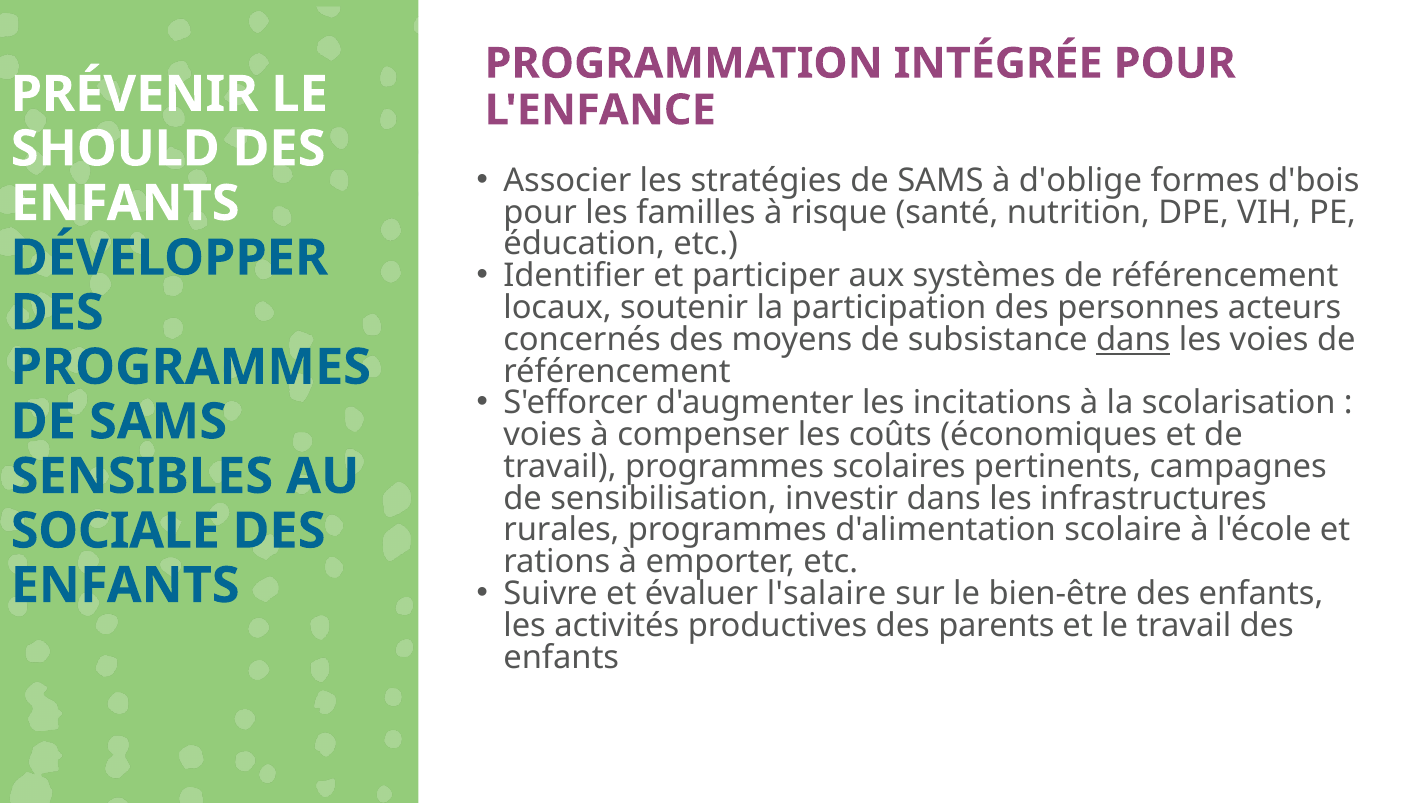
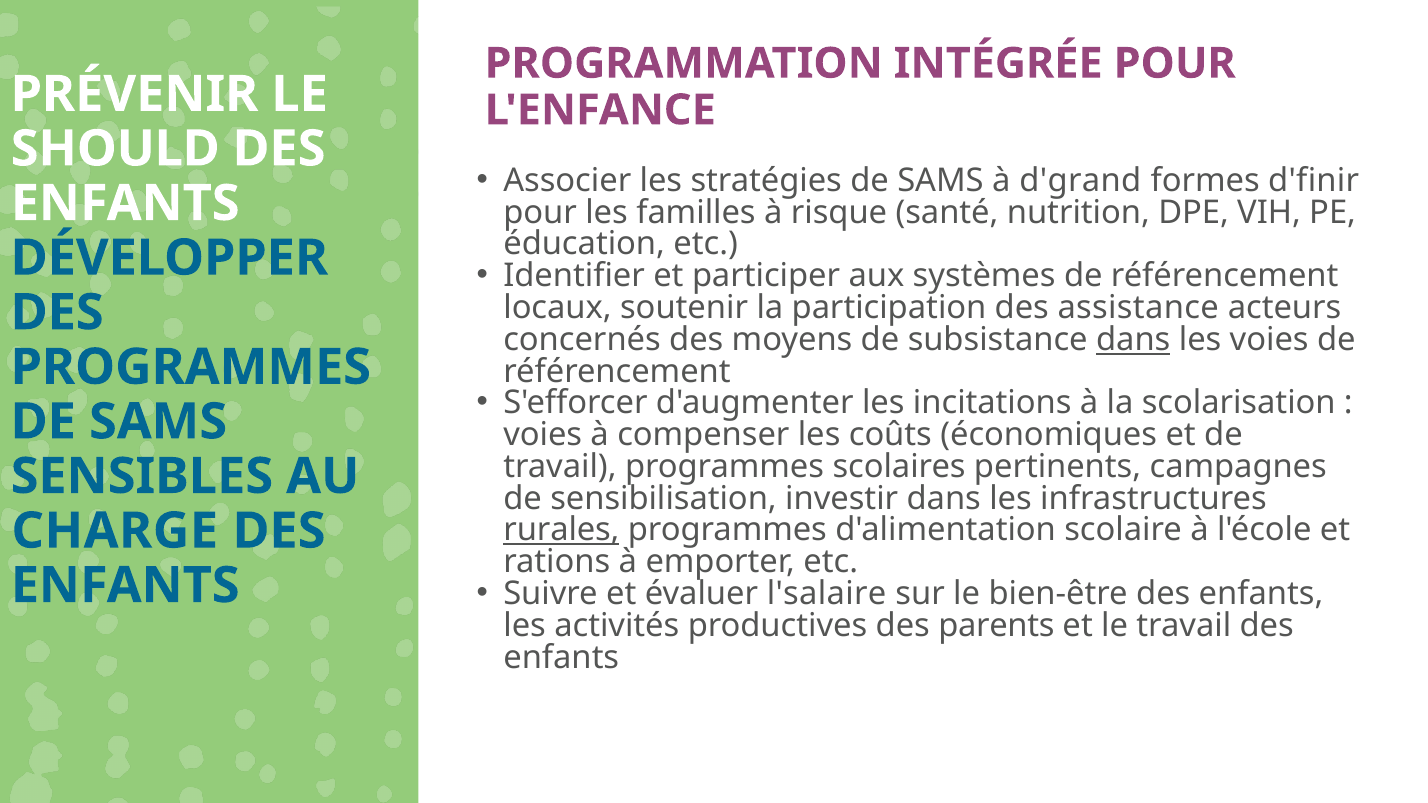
d'oblige: d'oblige -> d'grand
d'bois: d'bois -> d'finir
personnes: personnes -> assistance
rurales underline: none -> present
SOCIALE: SOCIALE -> CHARGE
